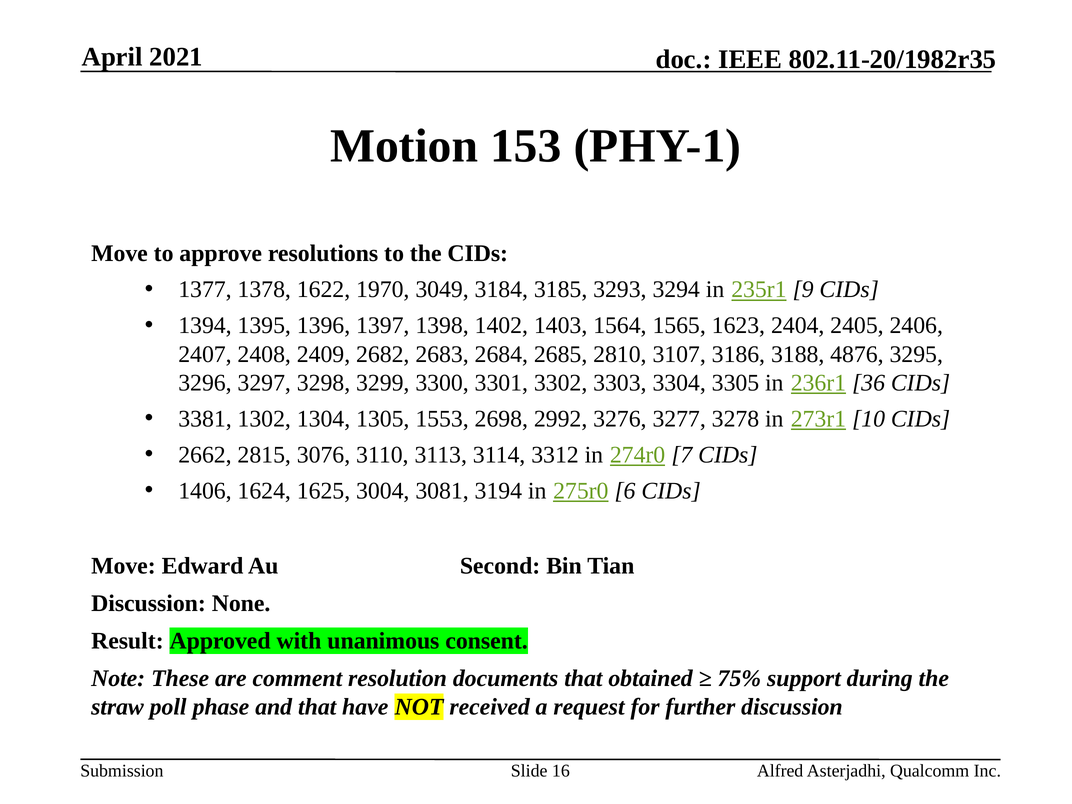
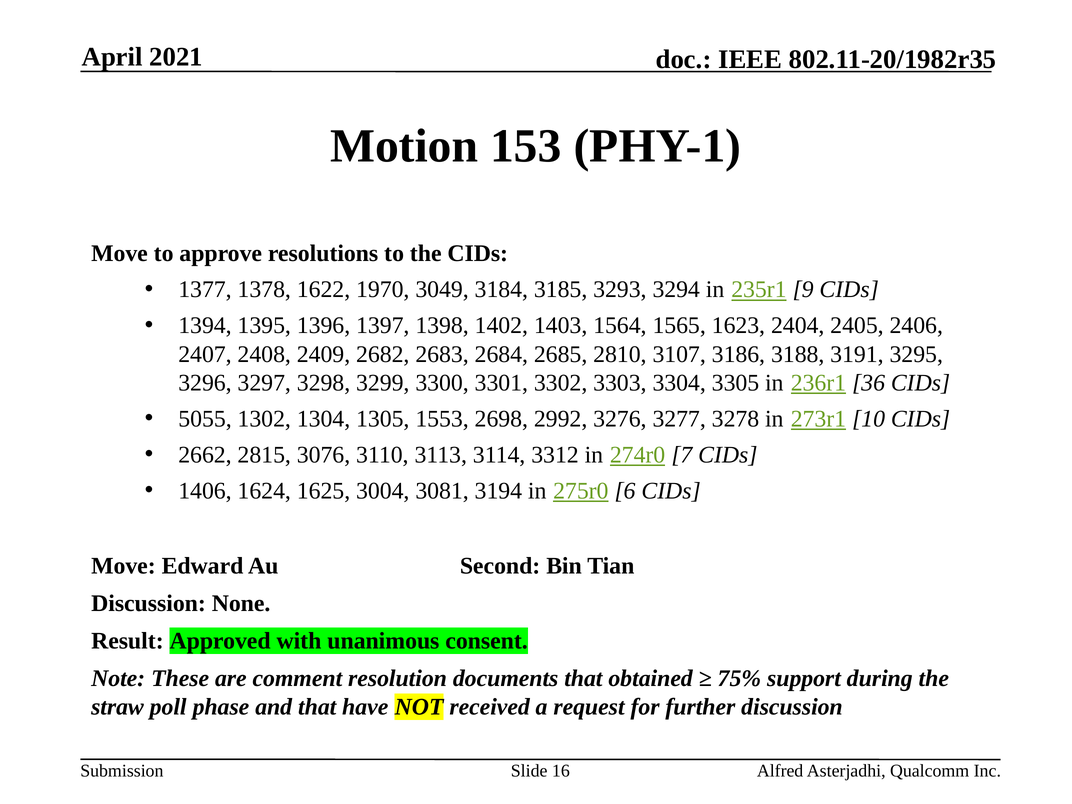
4876: 4876 -> 3191
3381: 3381 -> 5055
